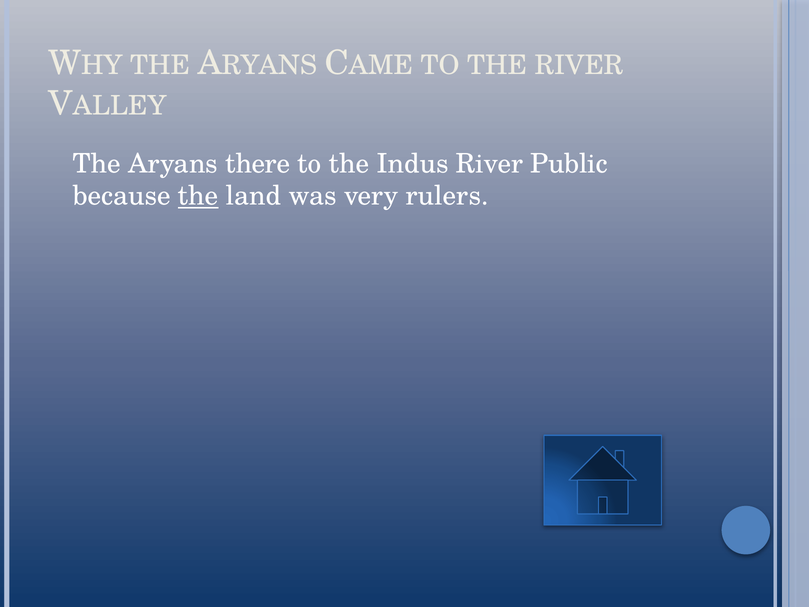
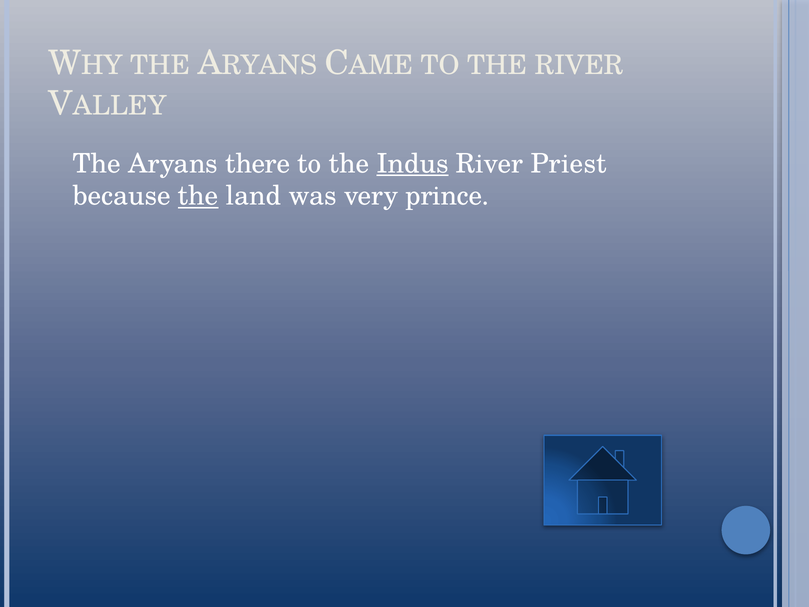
Indus underline: none -> present
Public: Public -> Priest
rulers: rulers -> prince
